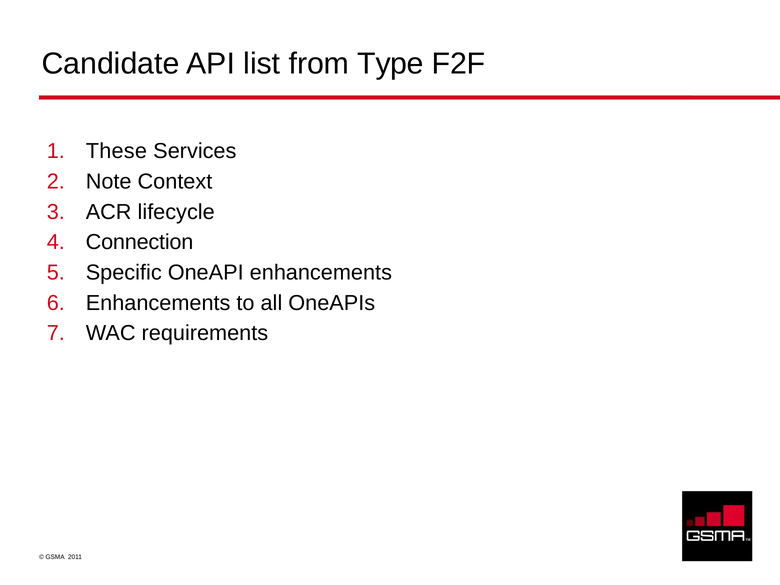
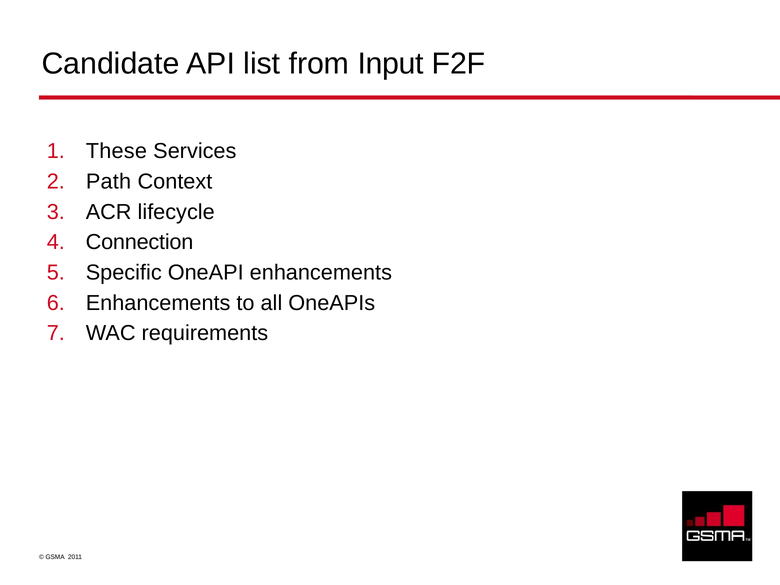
Type: Type -> Input
Note: Note -> Path
